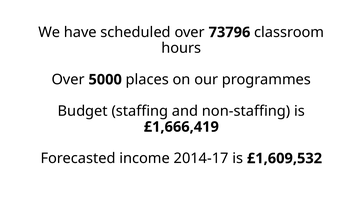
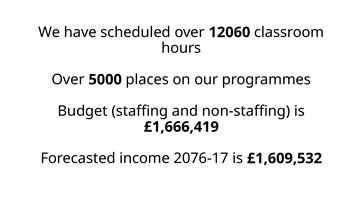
73796: 73796 -> 12060
2014-17: 2014-17 -> 2076-17
